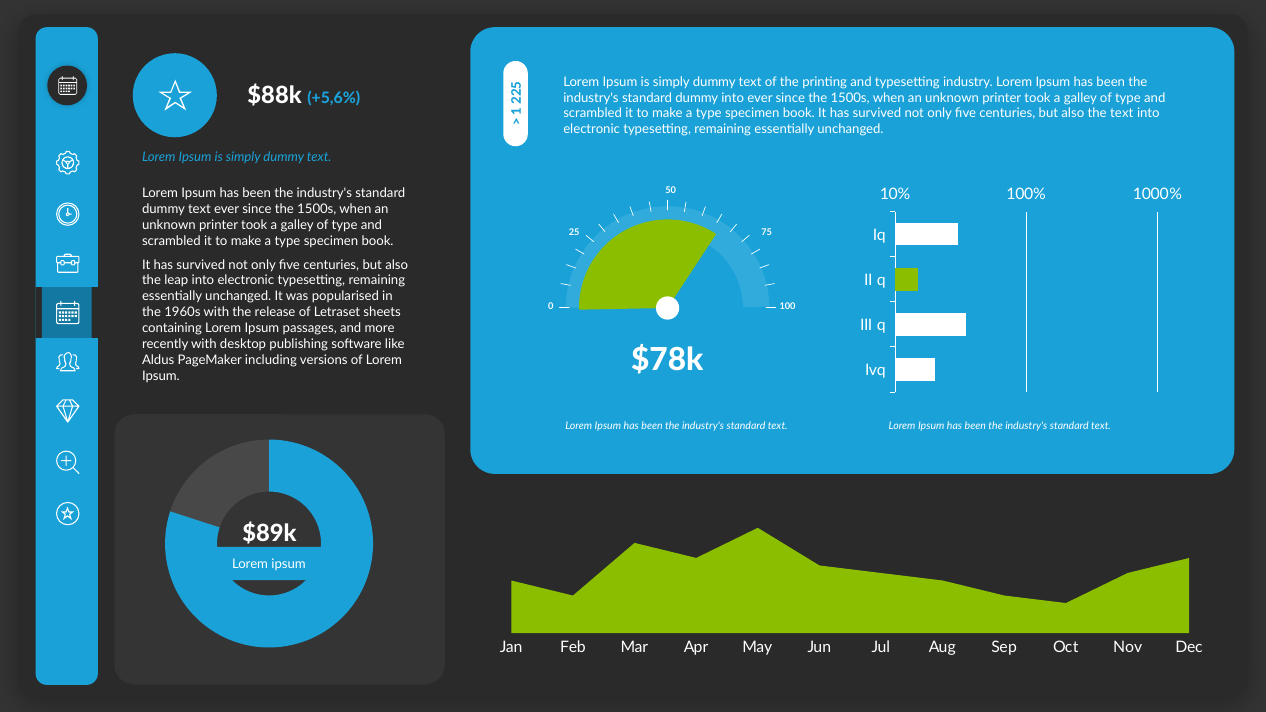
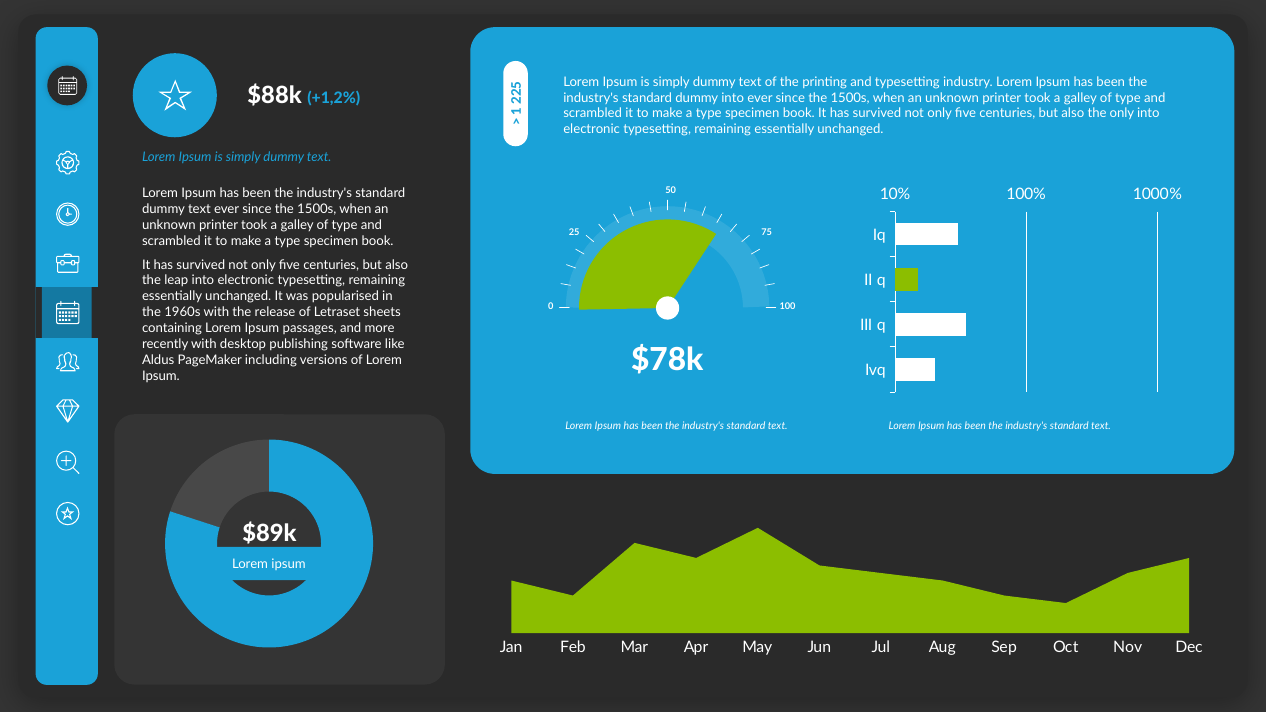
+5,6%: +5,6% -> +1,2%
the text: text -> only
